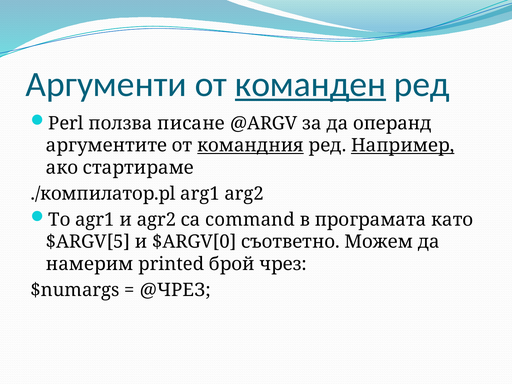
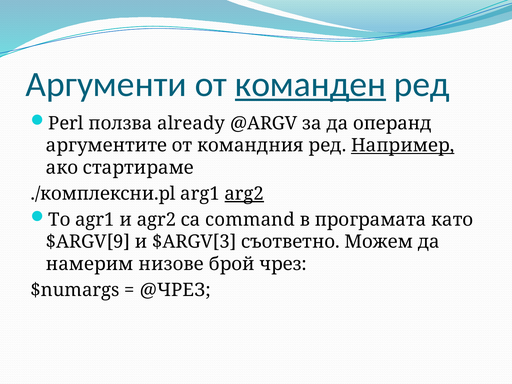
писане: писане -> already
командния underline: present -> none
./компилатор.pl: ./компилатор.pl -> ./комплексни.pl
arg2 underline: none -> present
$ARGV[5: $ARGV[5 -> $ARGV[9
$ARGV[0: $ARGV[0 -> $ARGV[3
printed: printed -> низове
